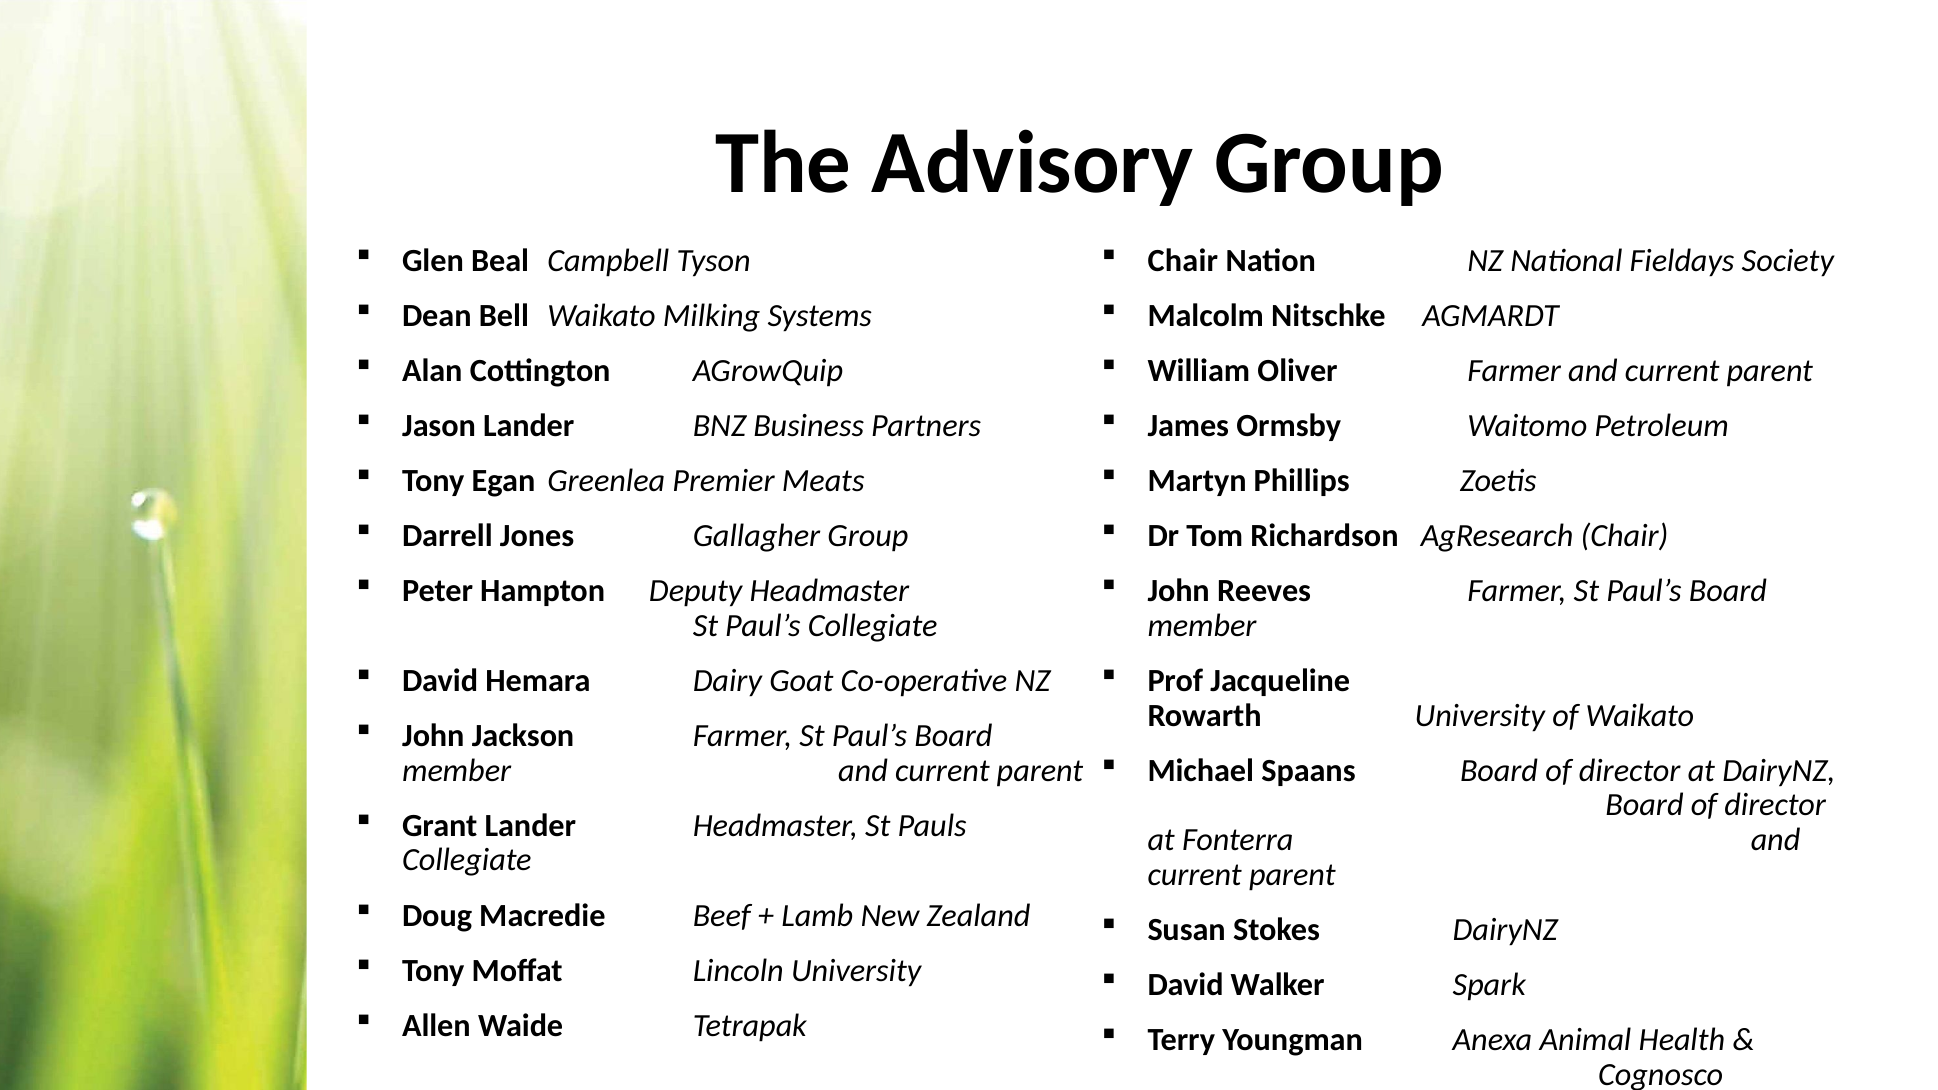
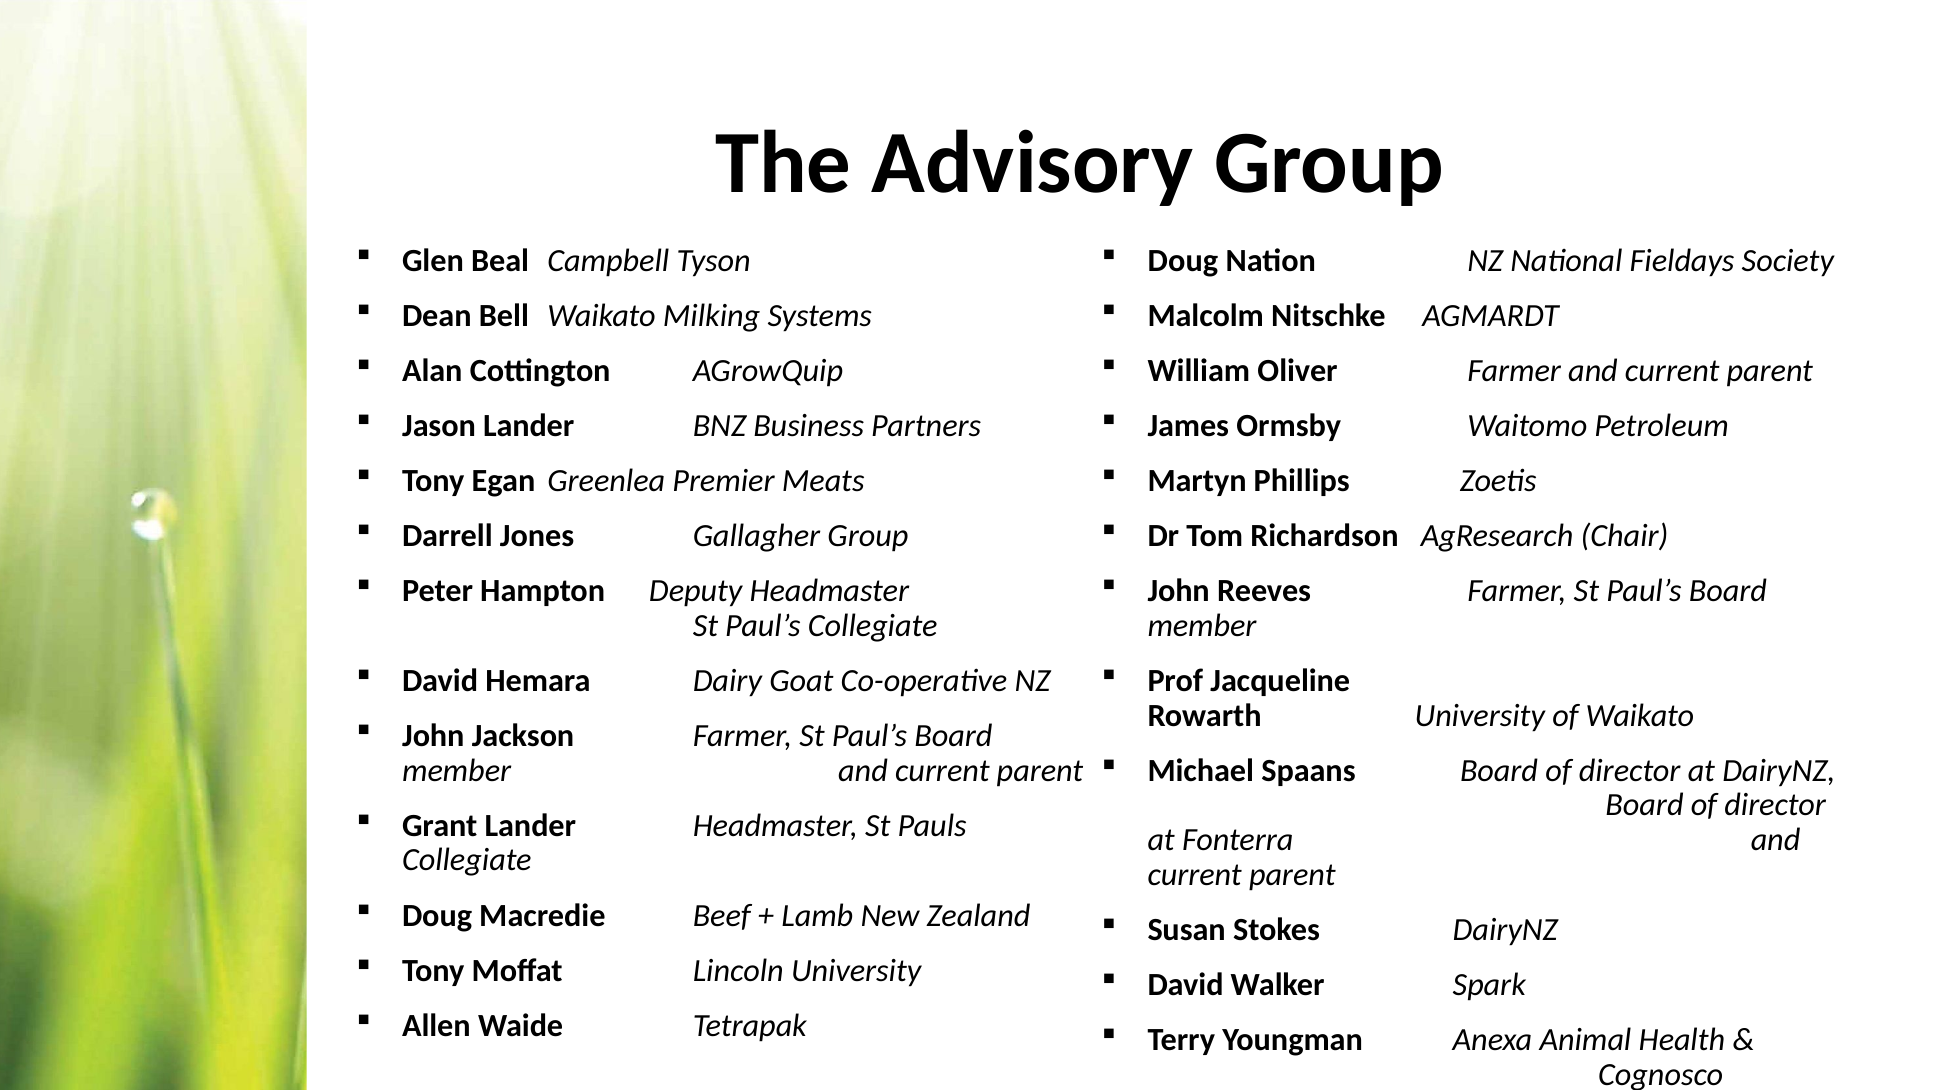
Chair at (1183, 260): Chair -> Doug
